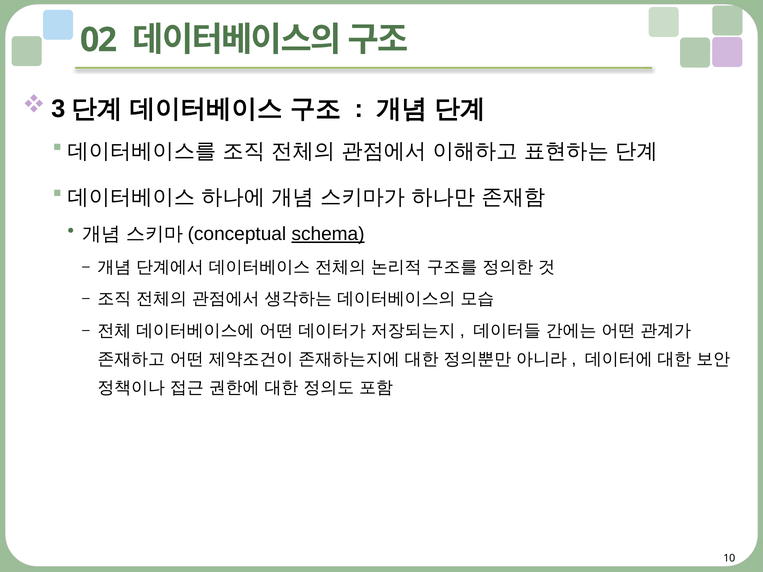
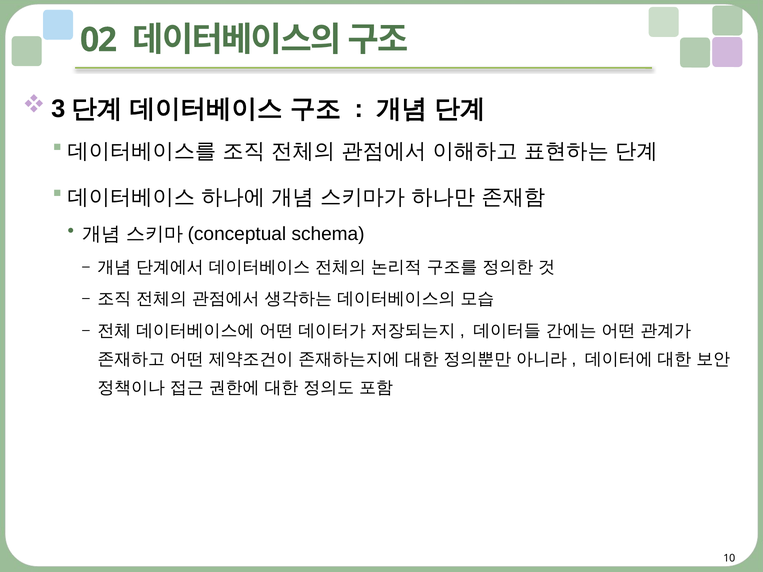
schema underline: present -> none
